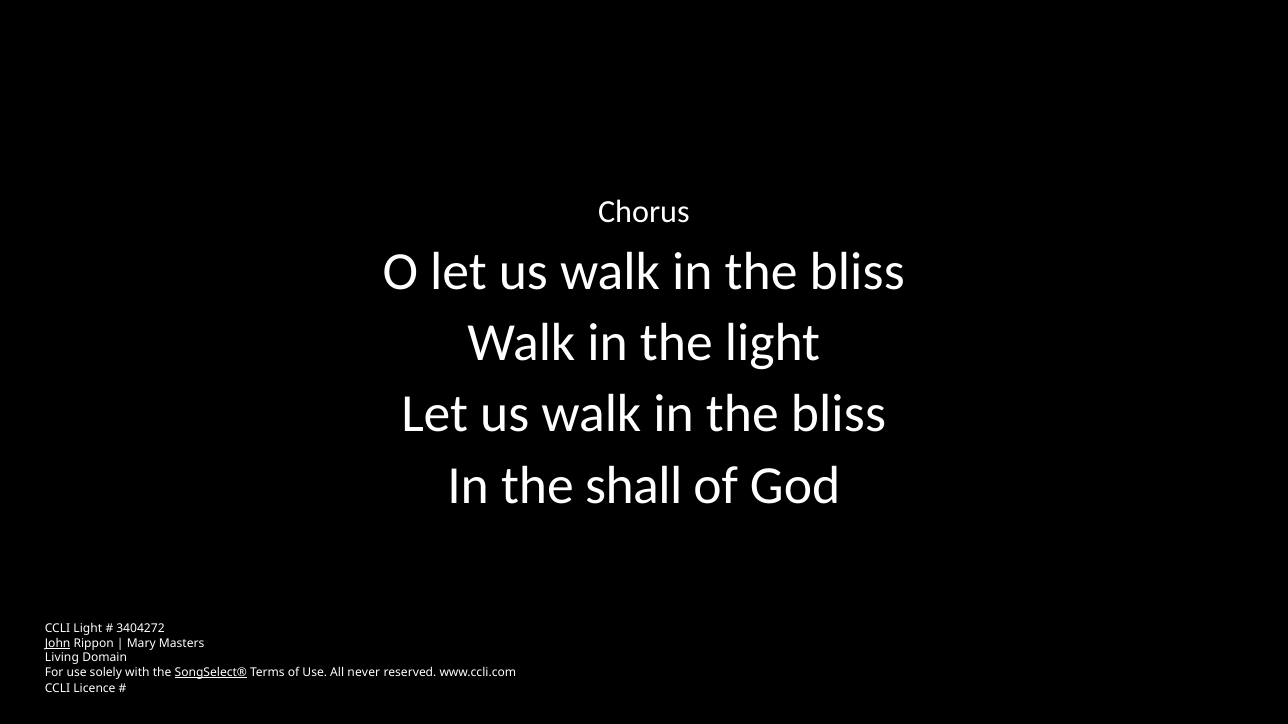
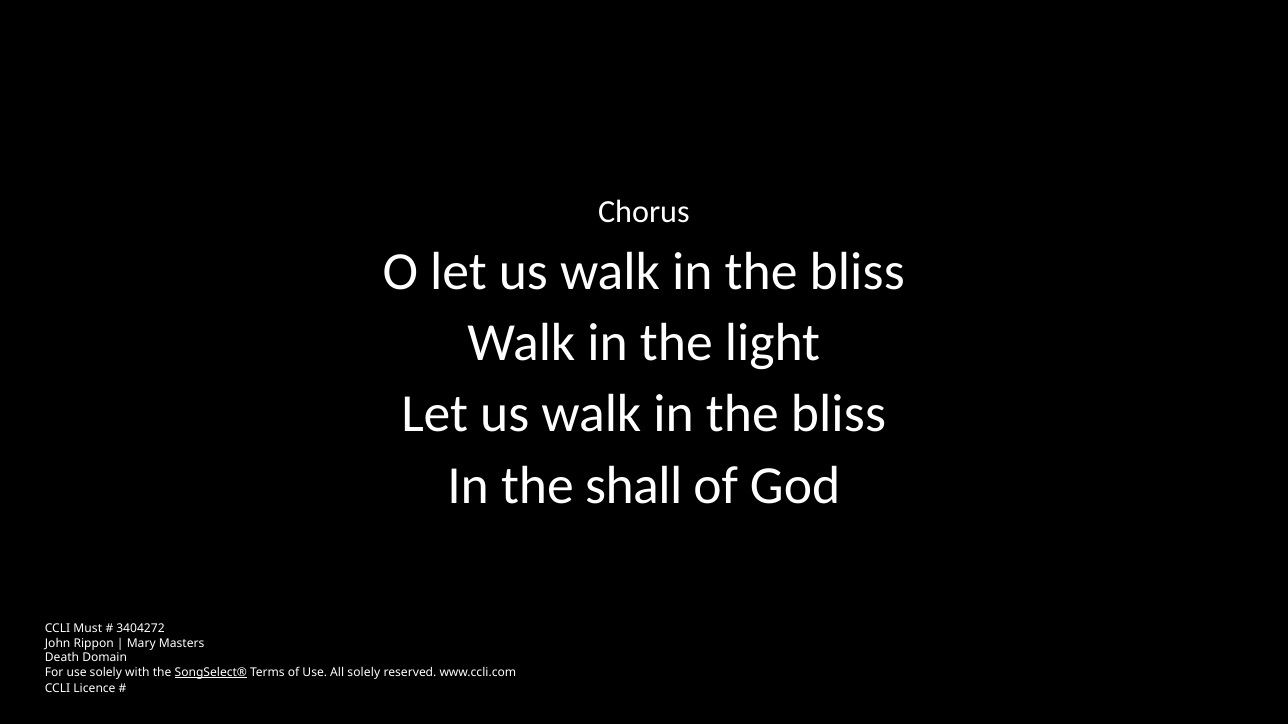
CCLI Light: Light -> Must
John underline: present -> none
Living: Living -> Death
All never: never -> solely
